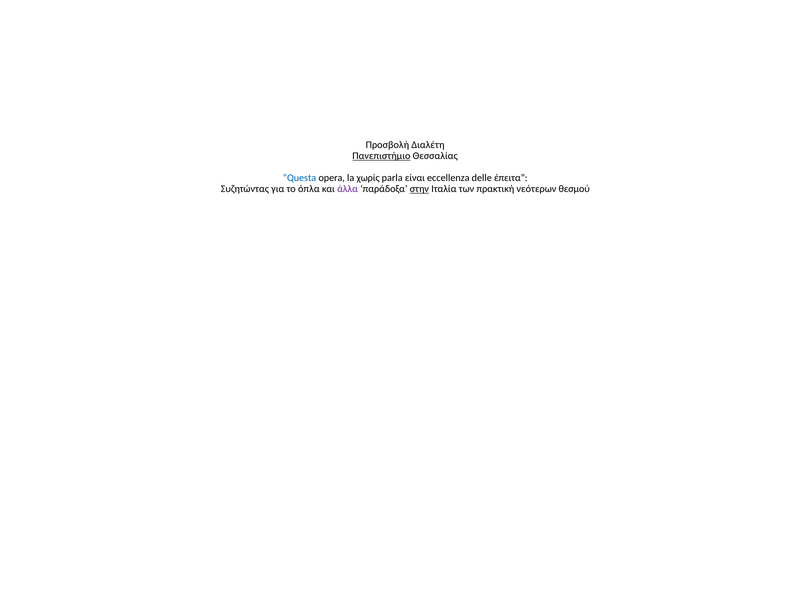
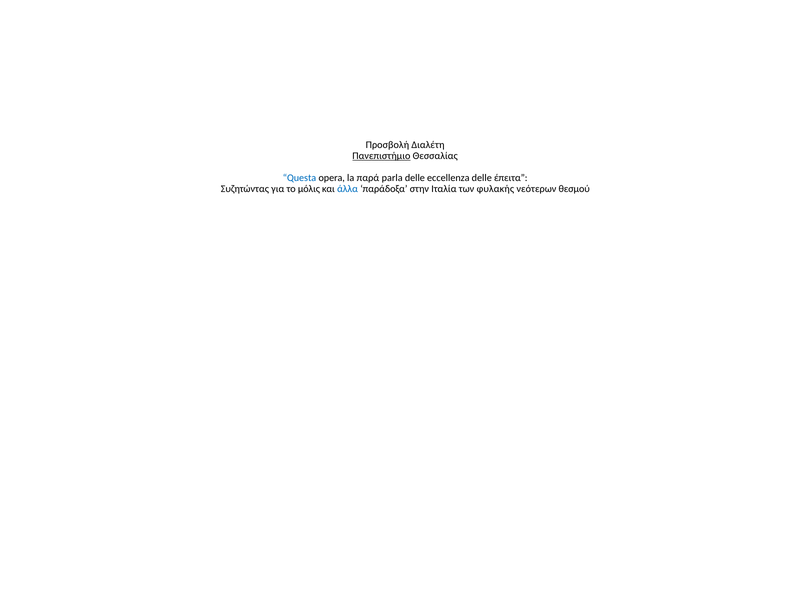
χωρίς: χωρίς -> παρά
parla είναι: είναι -> delle
όπλα: όπλα -> μόλις
άλλα colour: purple -> blue
στην underline: present -> none
πρακτική: πρακτική -> φυλακής
